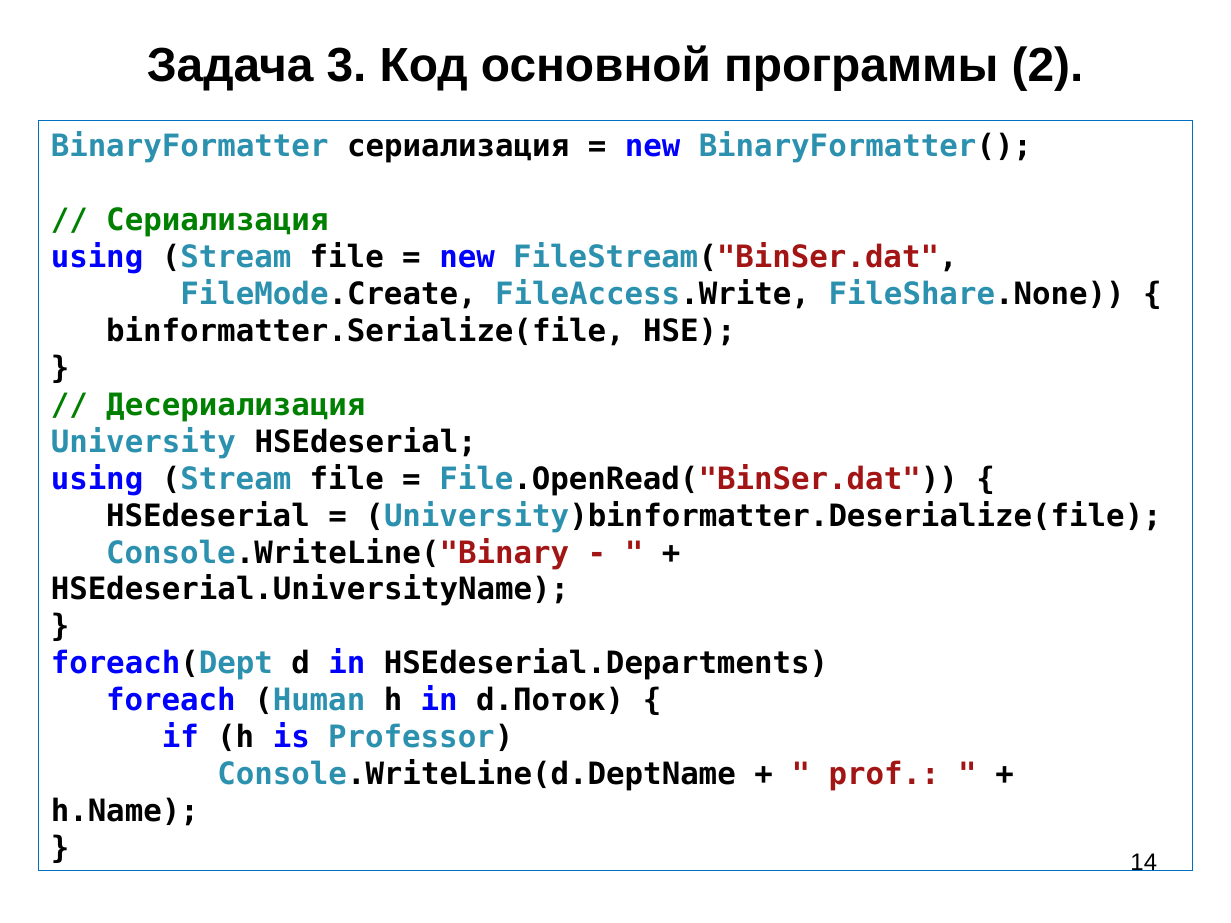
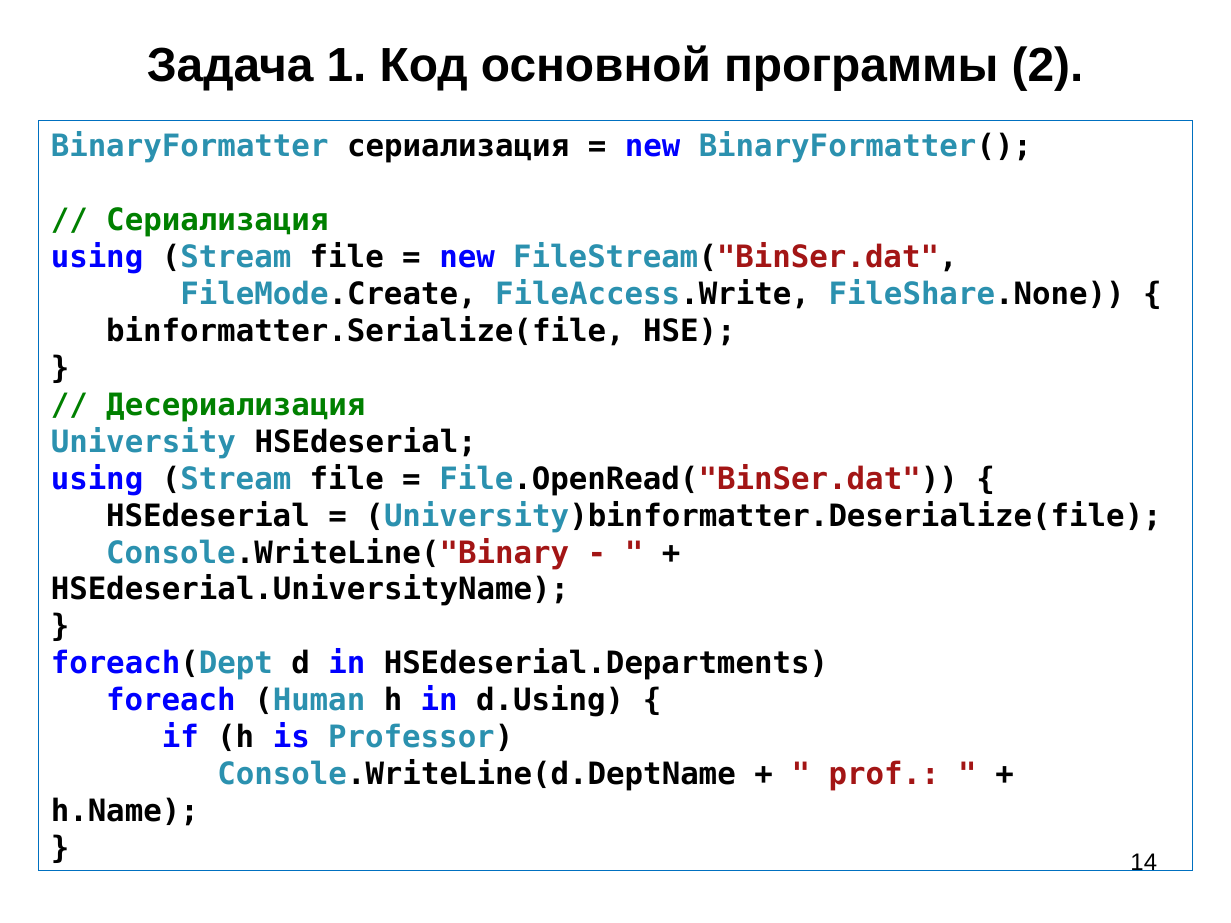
3: 3 -> 1
d.Поток: d.Поток -> d.Using
